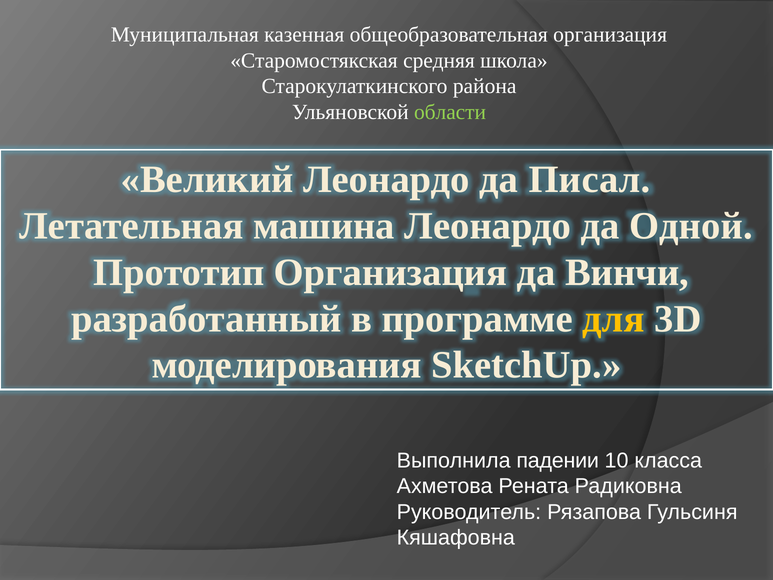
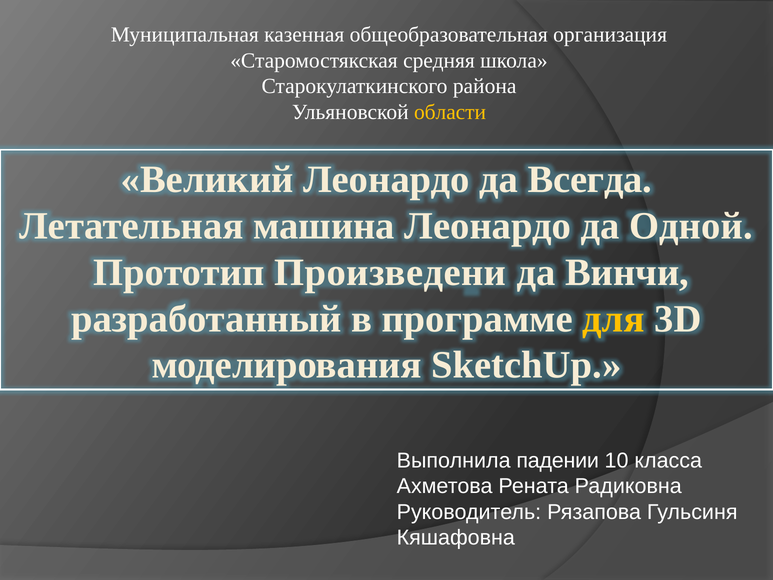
области colour: light green -> yellow
Писал: Писал -> Всегда
Прототип Организация: Организация -> Произведени
